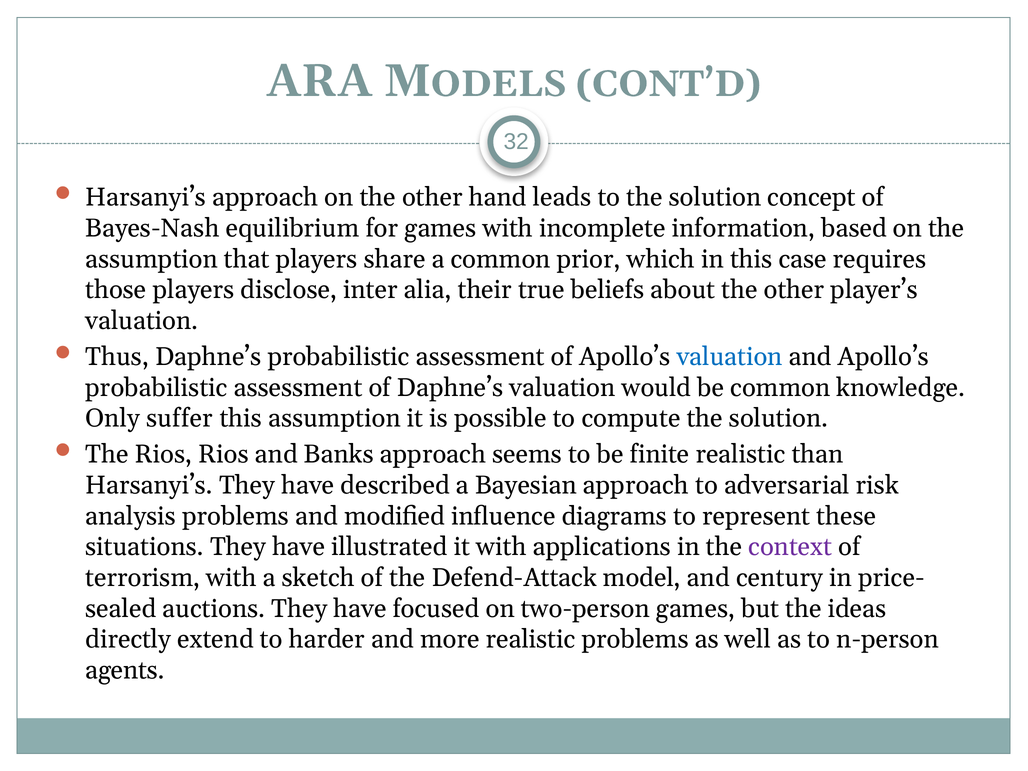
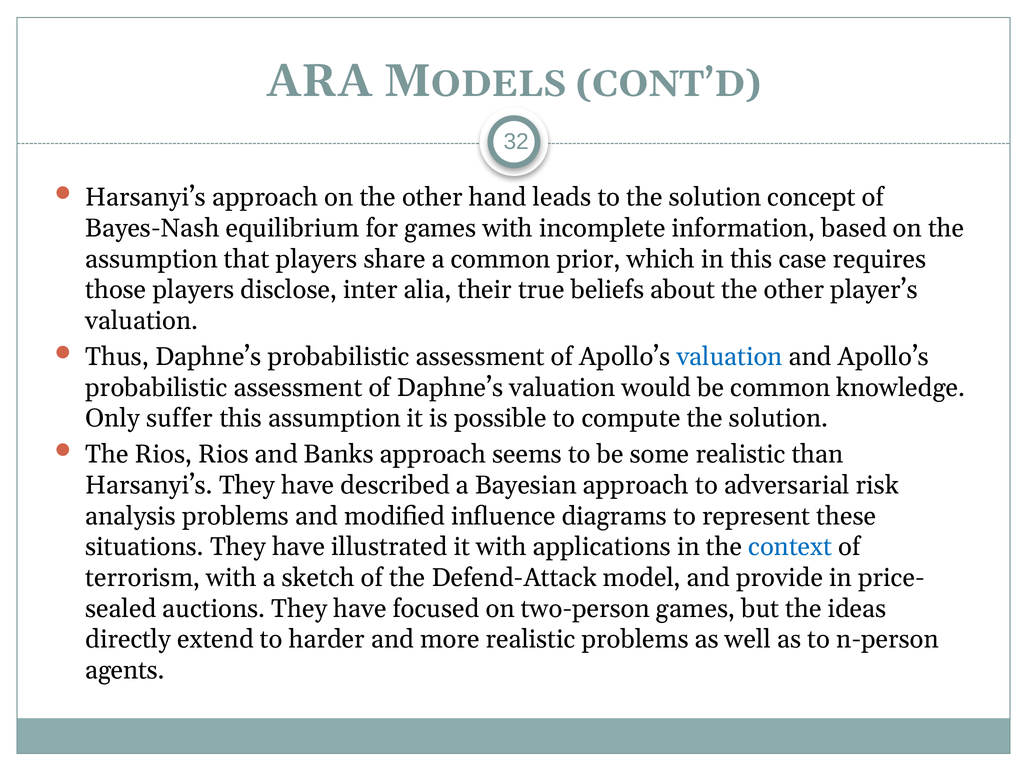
finite: finite -> some
context colour: purple -> blue
century: century -> provide
